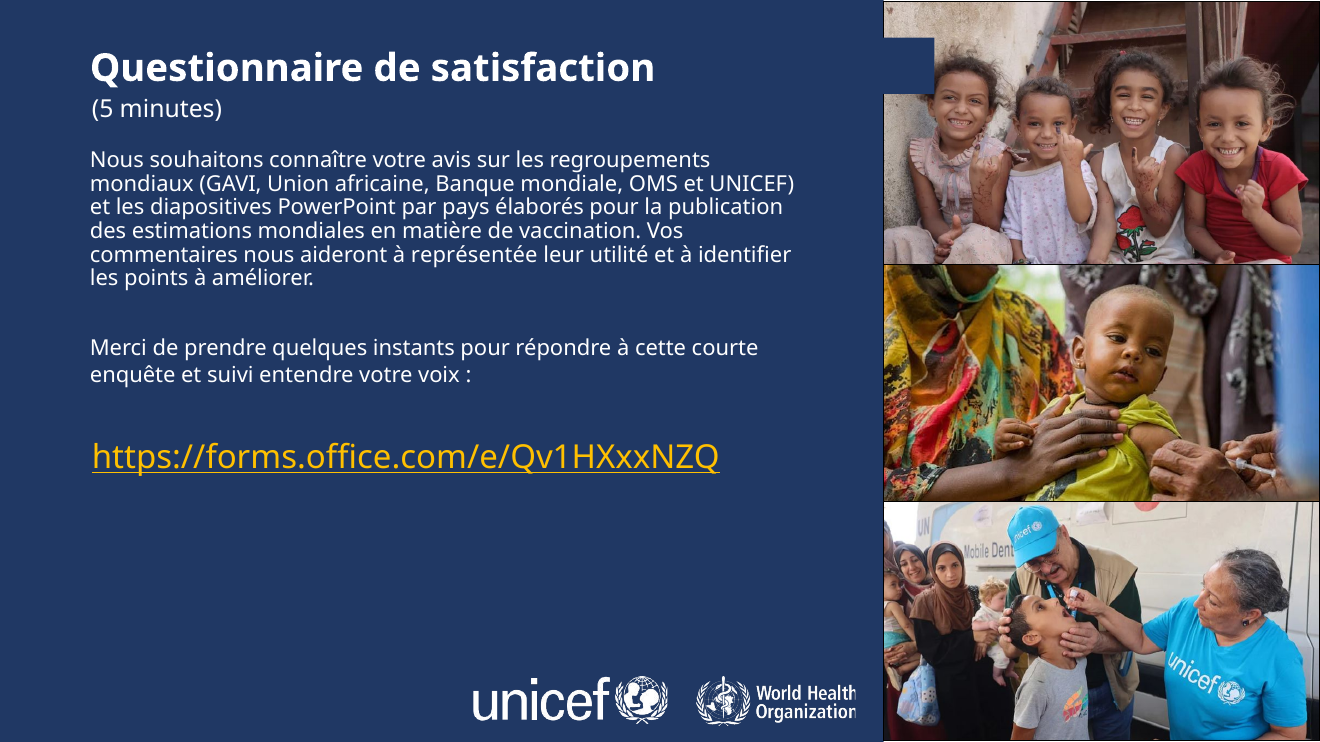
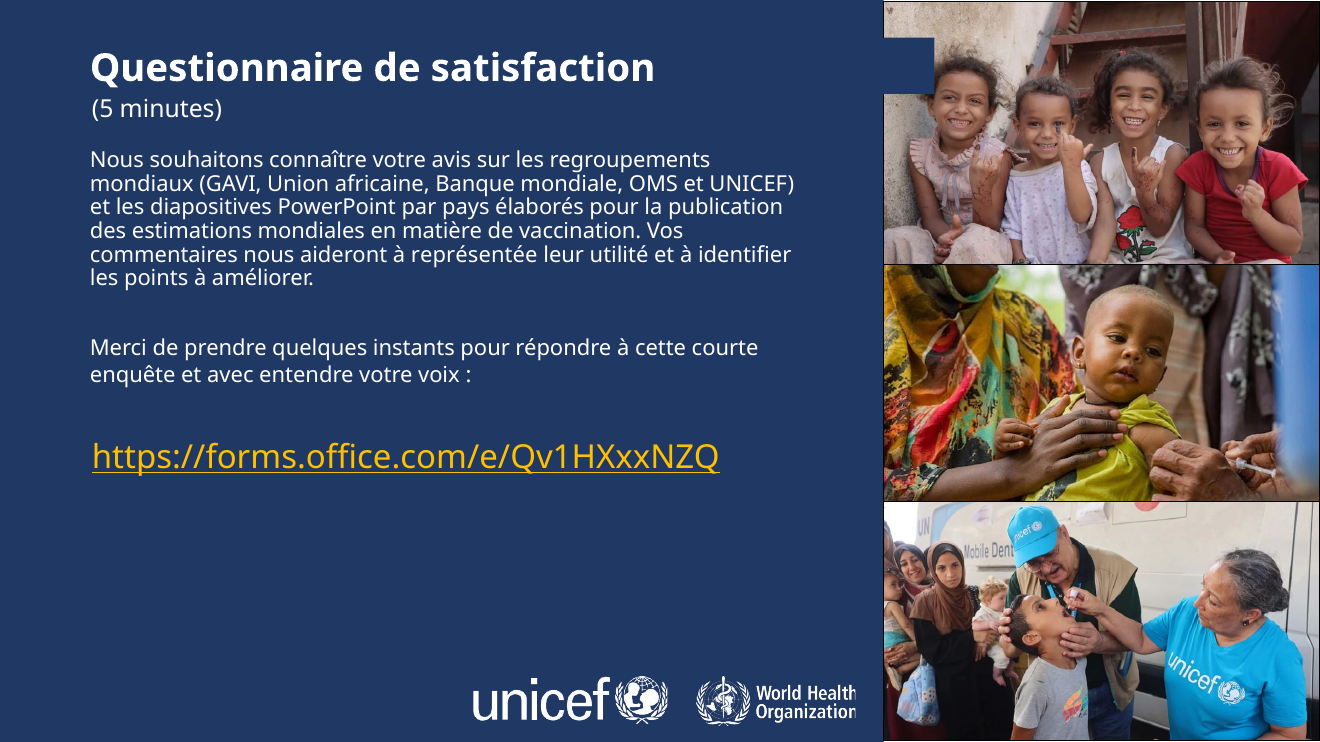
suivi: suivi -> avec
